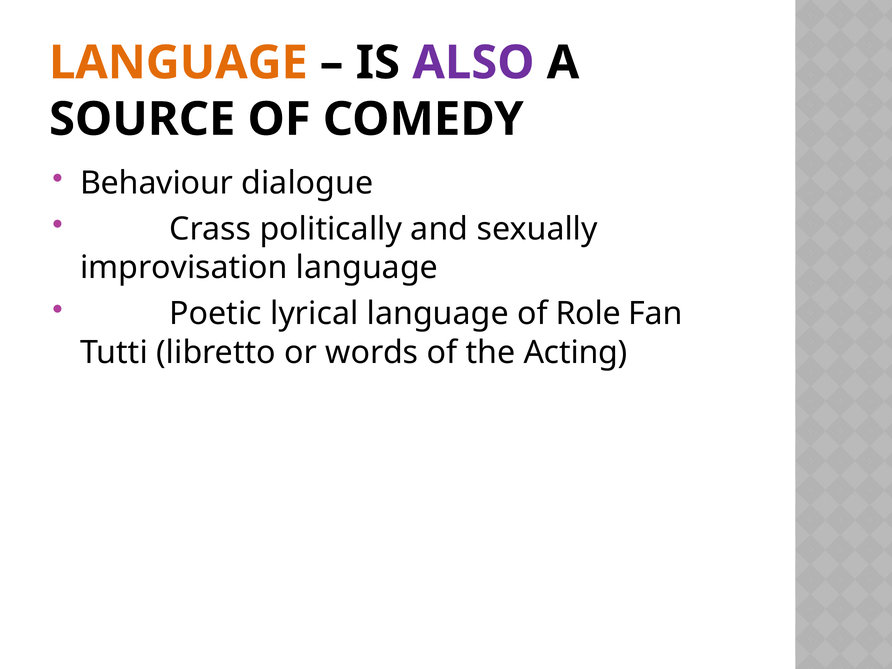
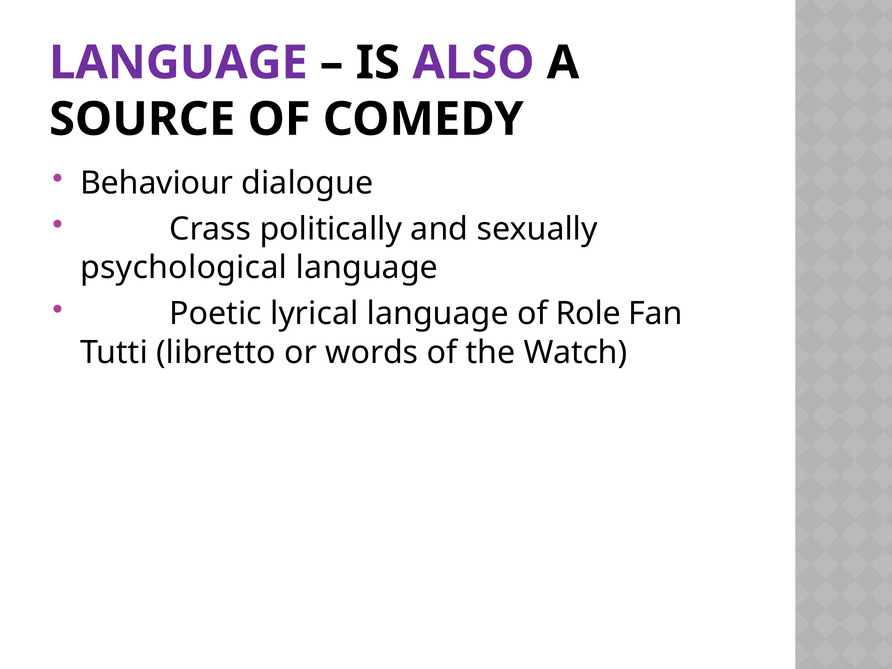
LANGUAGE at (178, 63) colour: orange -> purple
improvisation: improvisation -> psychological
Acting: Acting -> Watch
